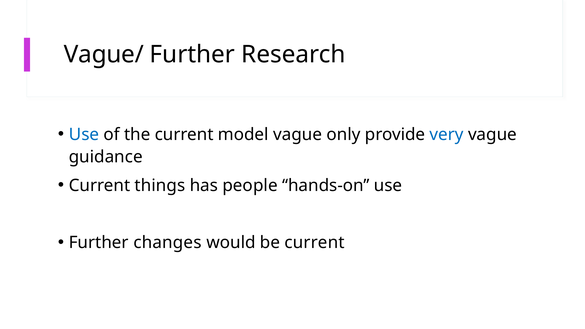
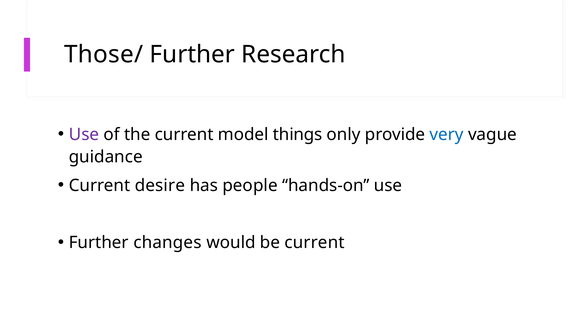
Vague/: Vague/ -> Those/
Use at (84, 135) colour: blue -> purple
model vague: vague -> things
things: things -> desire
